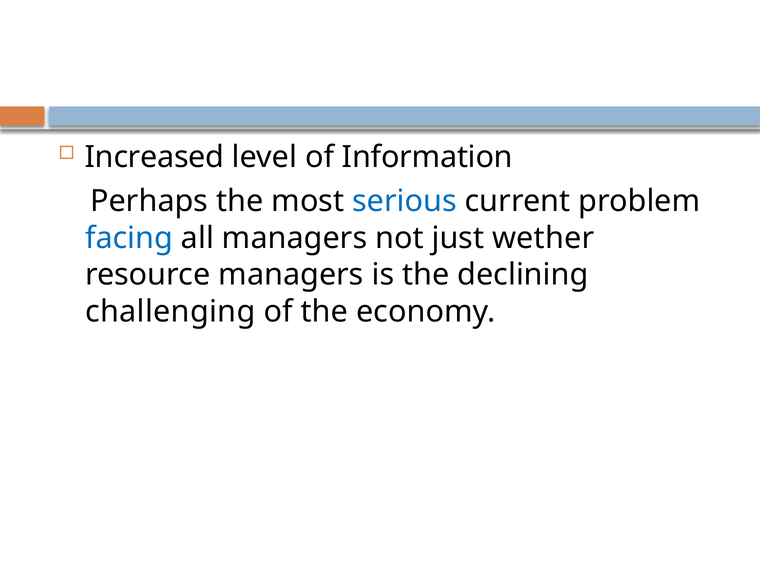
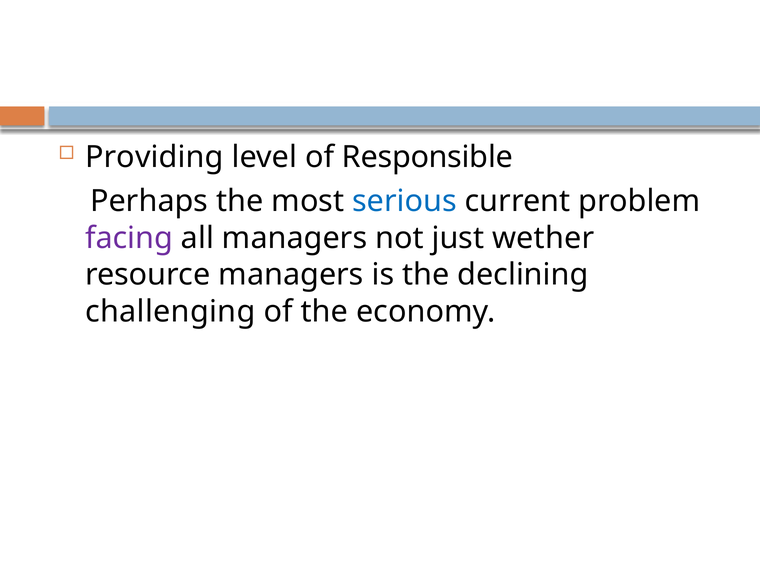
Increased: Increased -> Providing
Information: Information -> Responsible
facing colour: blue -> purple
